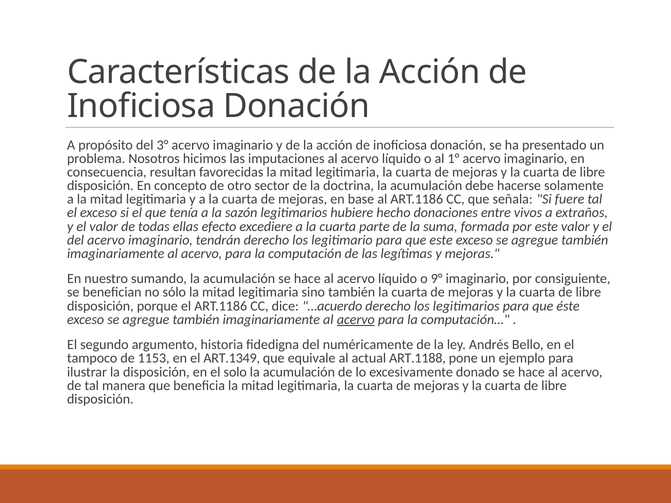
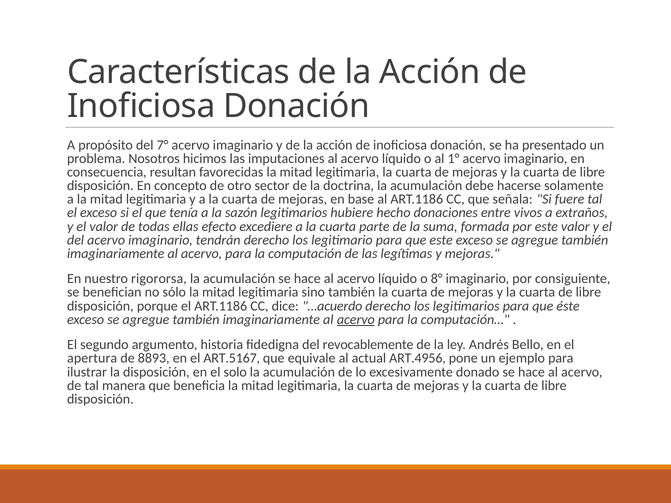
3°: 3° -> 7°
sumando: sumando -> rigororsa
9°: 9° -> 8°
numéricamente: numéricamente -> revocablemente
tampoco: tampoco -> apertura
1153: 1153 -> 8893
ART.1349: ART.1349 -> ART.5167
ART.1188: ART.1188 -> ART.4956
